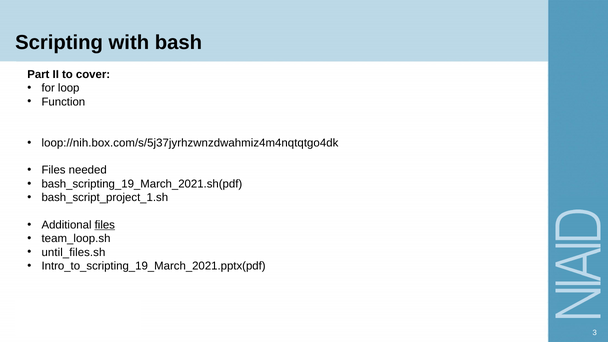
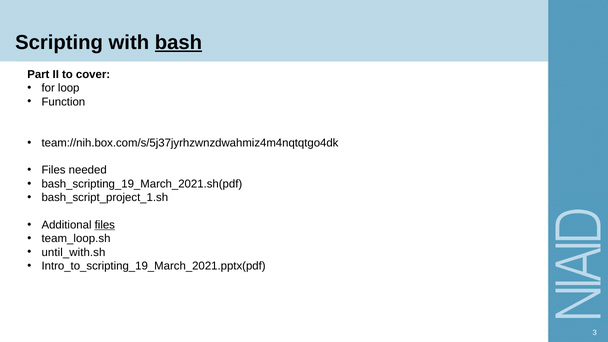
bash underline: none -> present
loop://nih.box.com/s/5j37jyrhzwnzdwahmiz4m4nqtqtgo4dk: loop://nih.box.com/s/5j37jyrhzwnzdwahmiz4m4nqtqtgo4dk -> team://nih.box.com/s/5j37jyrhzwnzdwahmiz4m4nqtqtgo4dk
until_files.sh: until_files.sh -> until_with.sh
